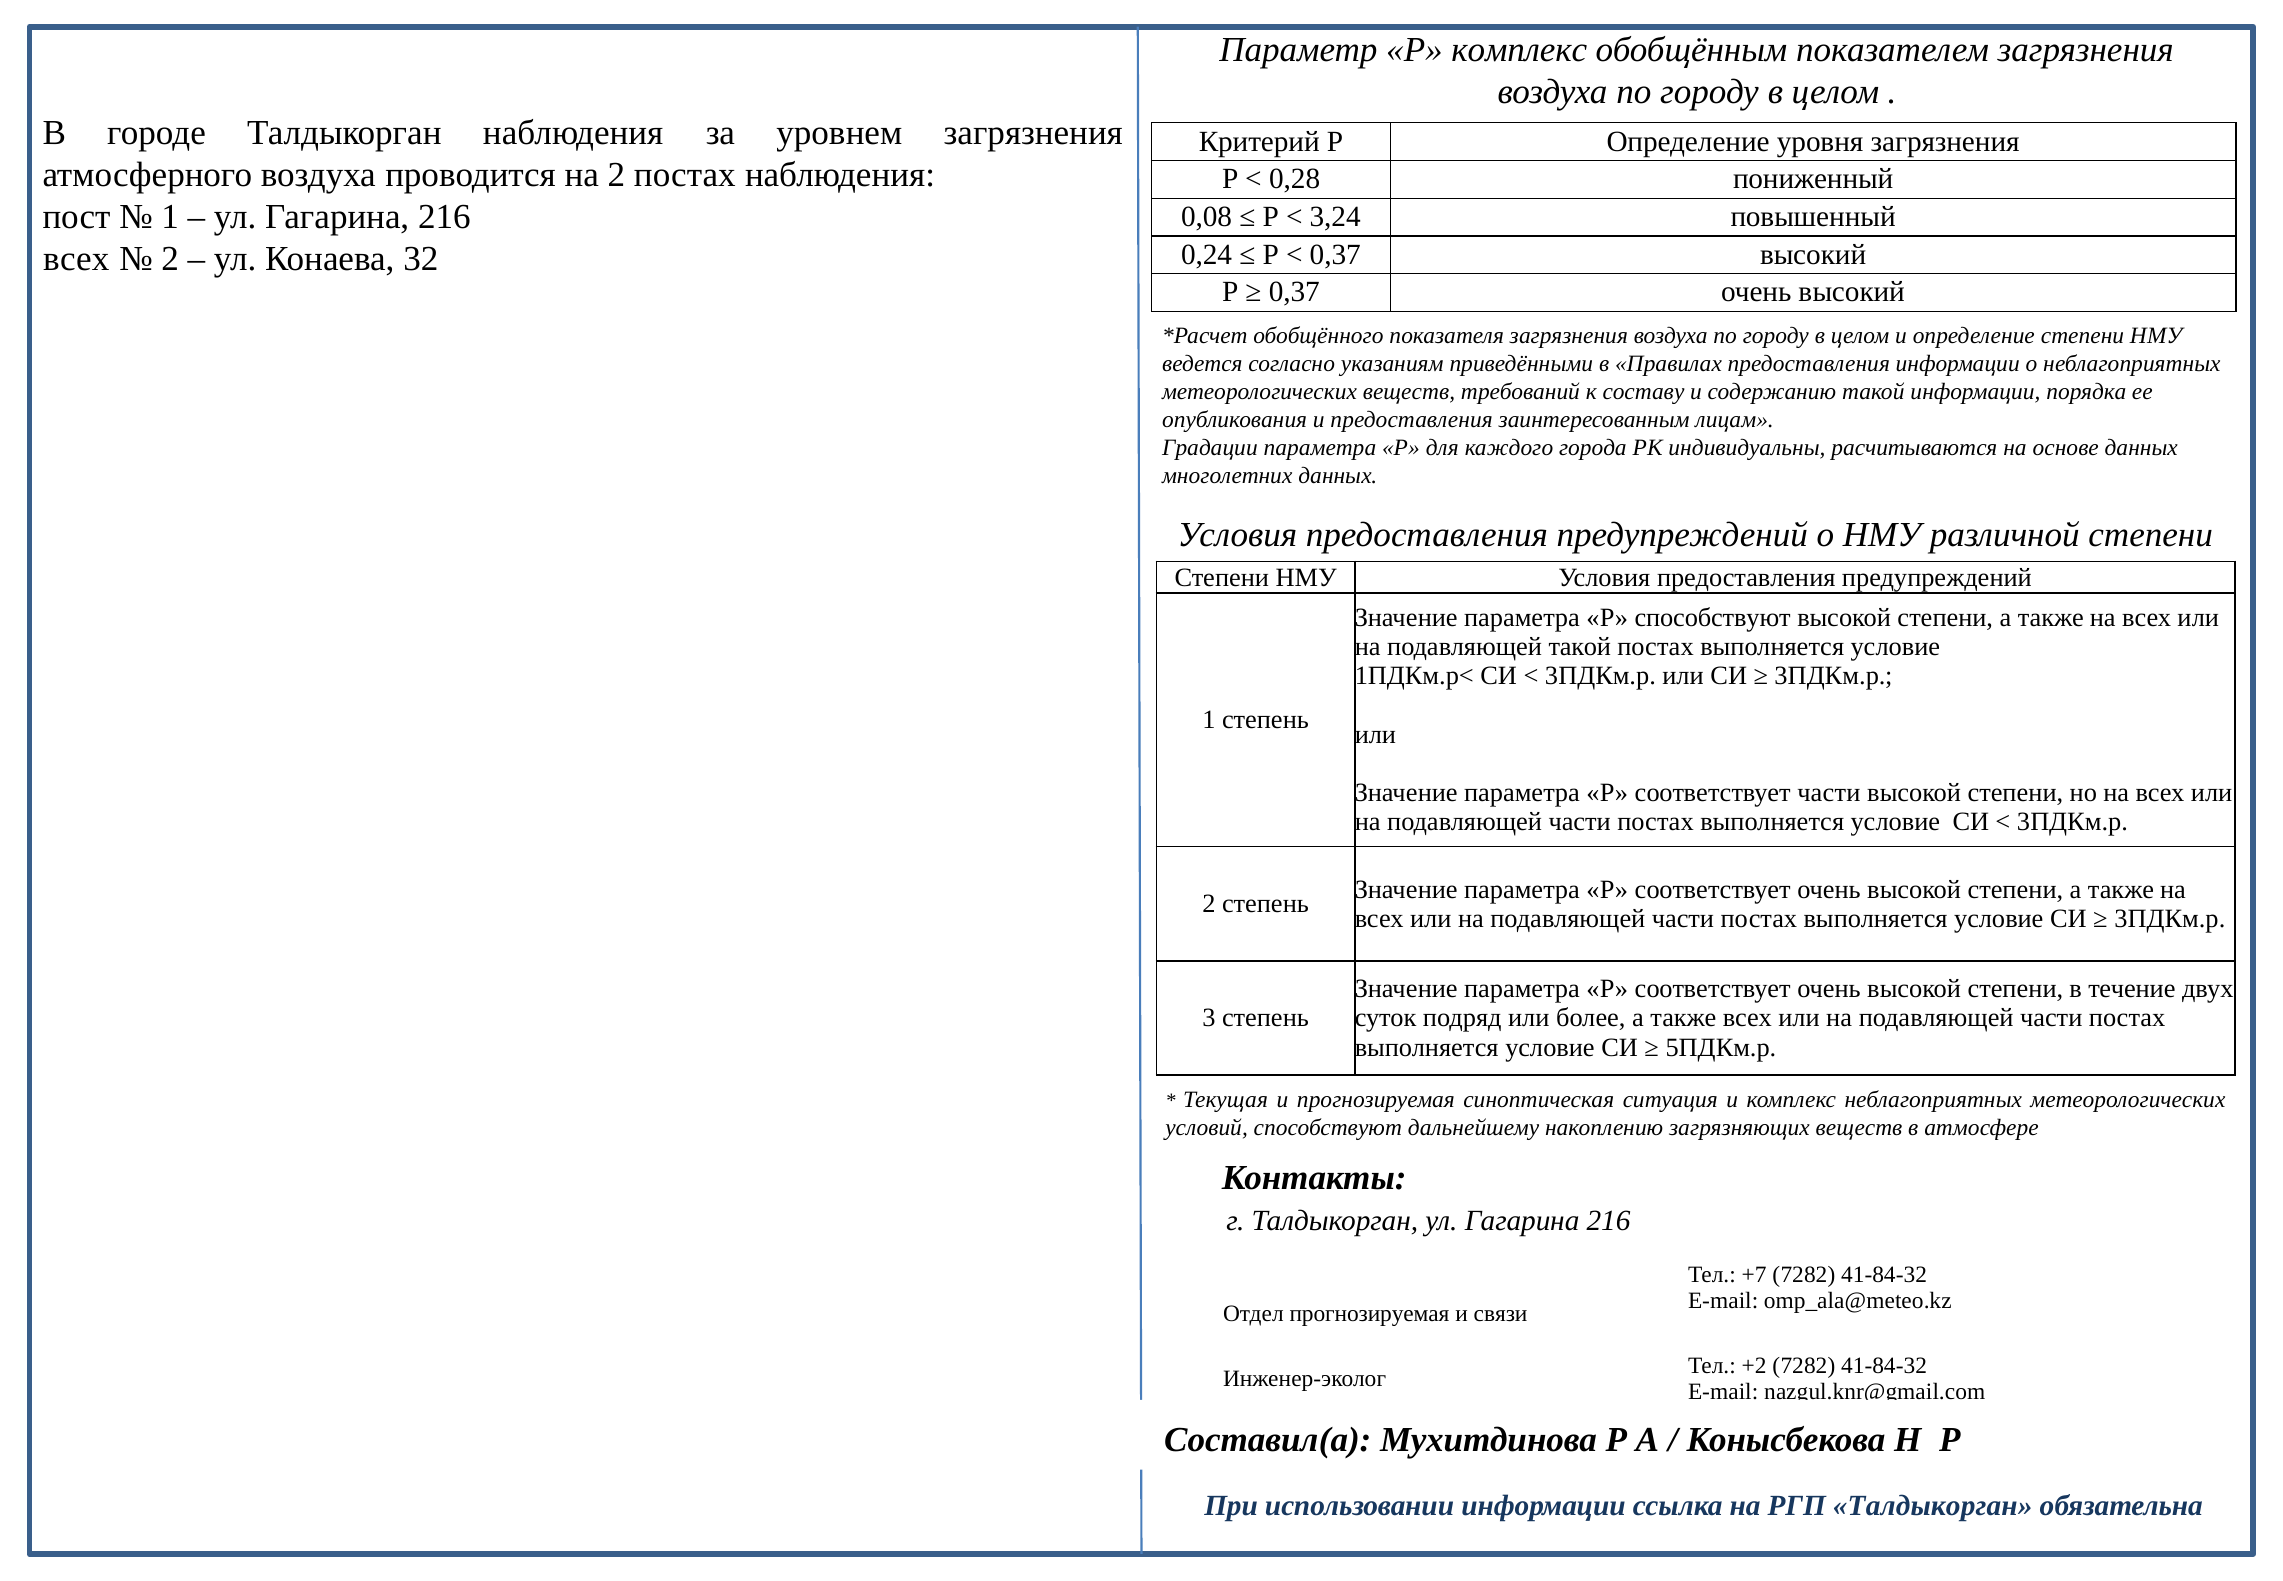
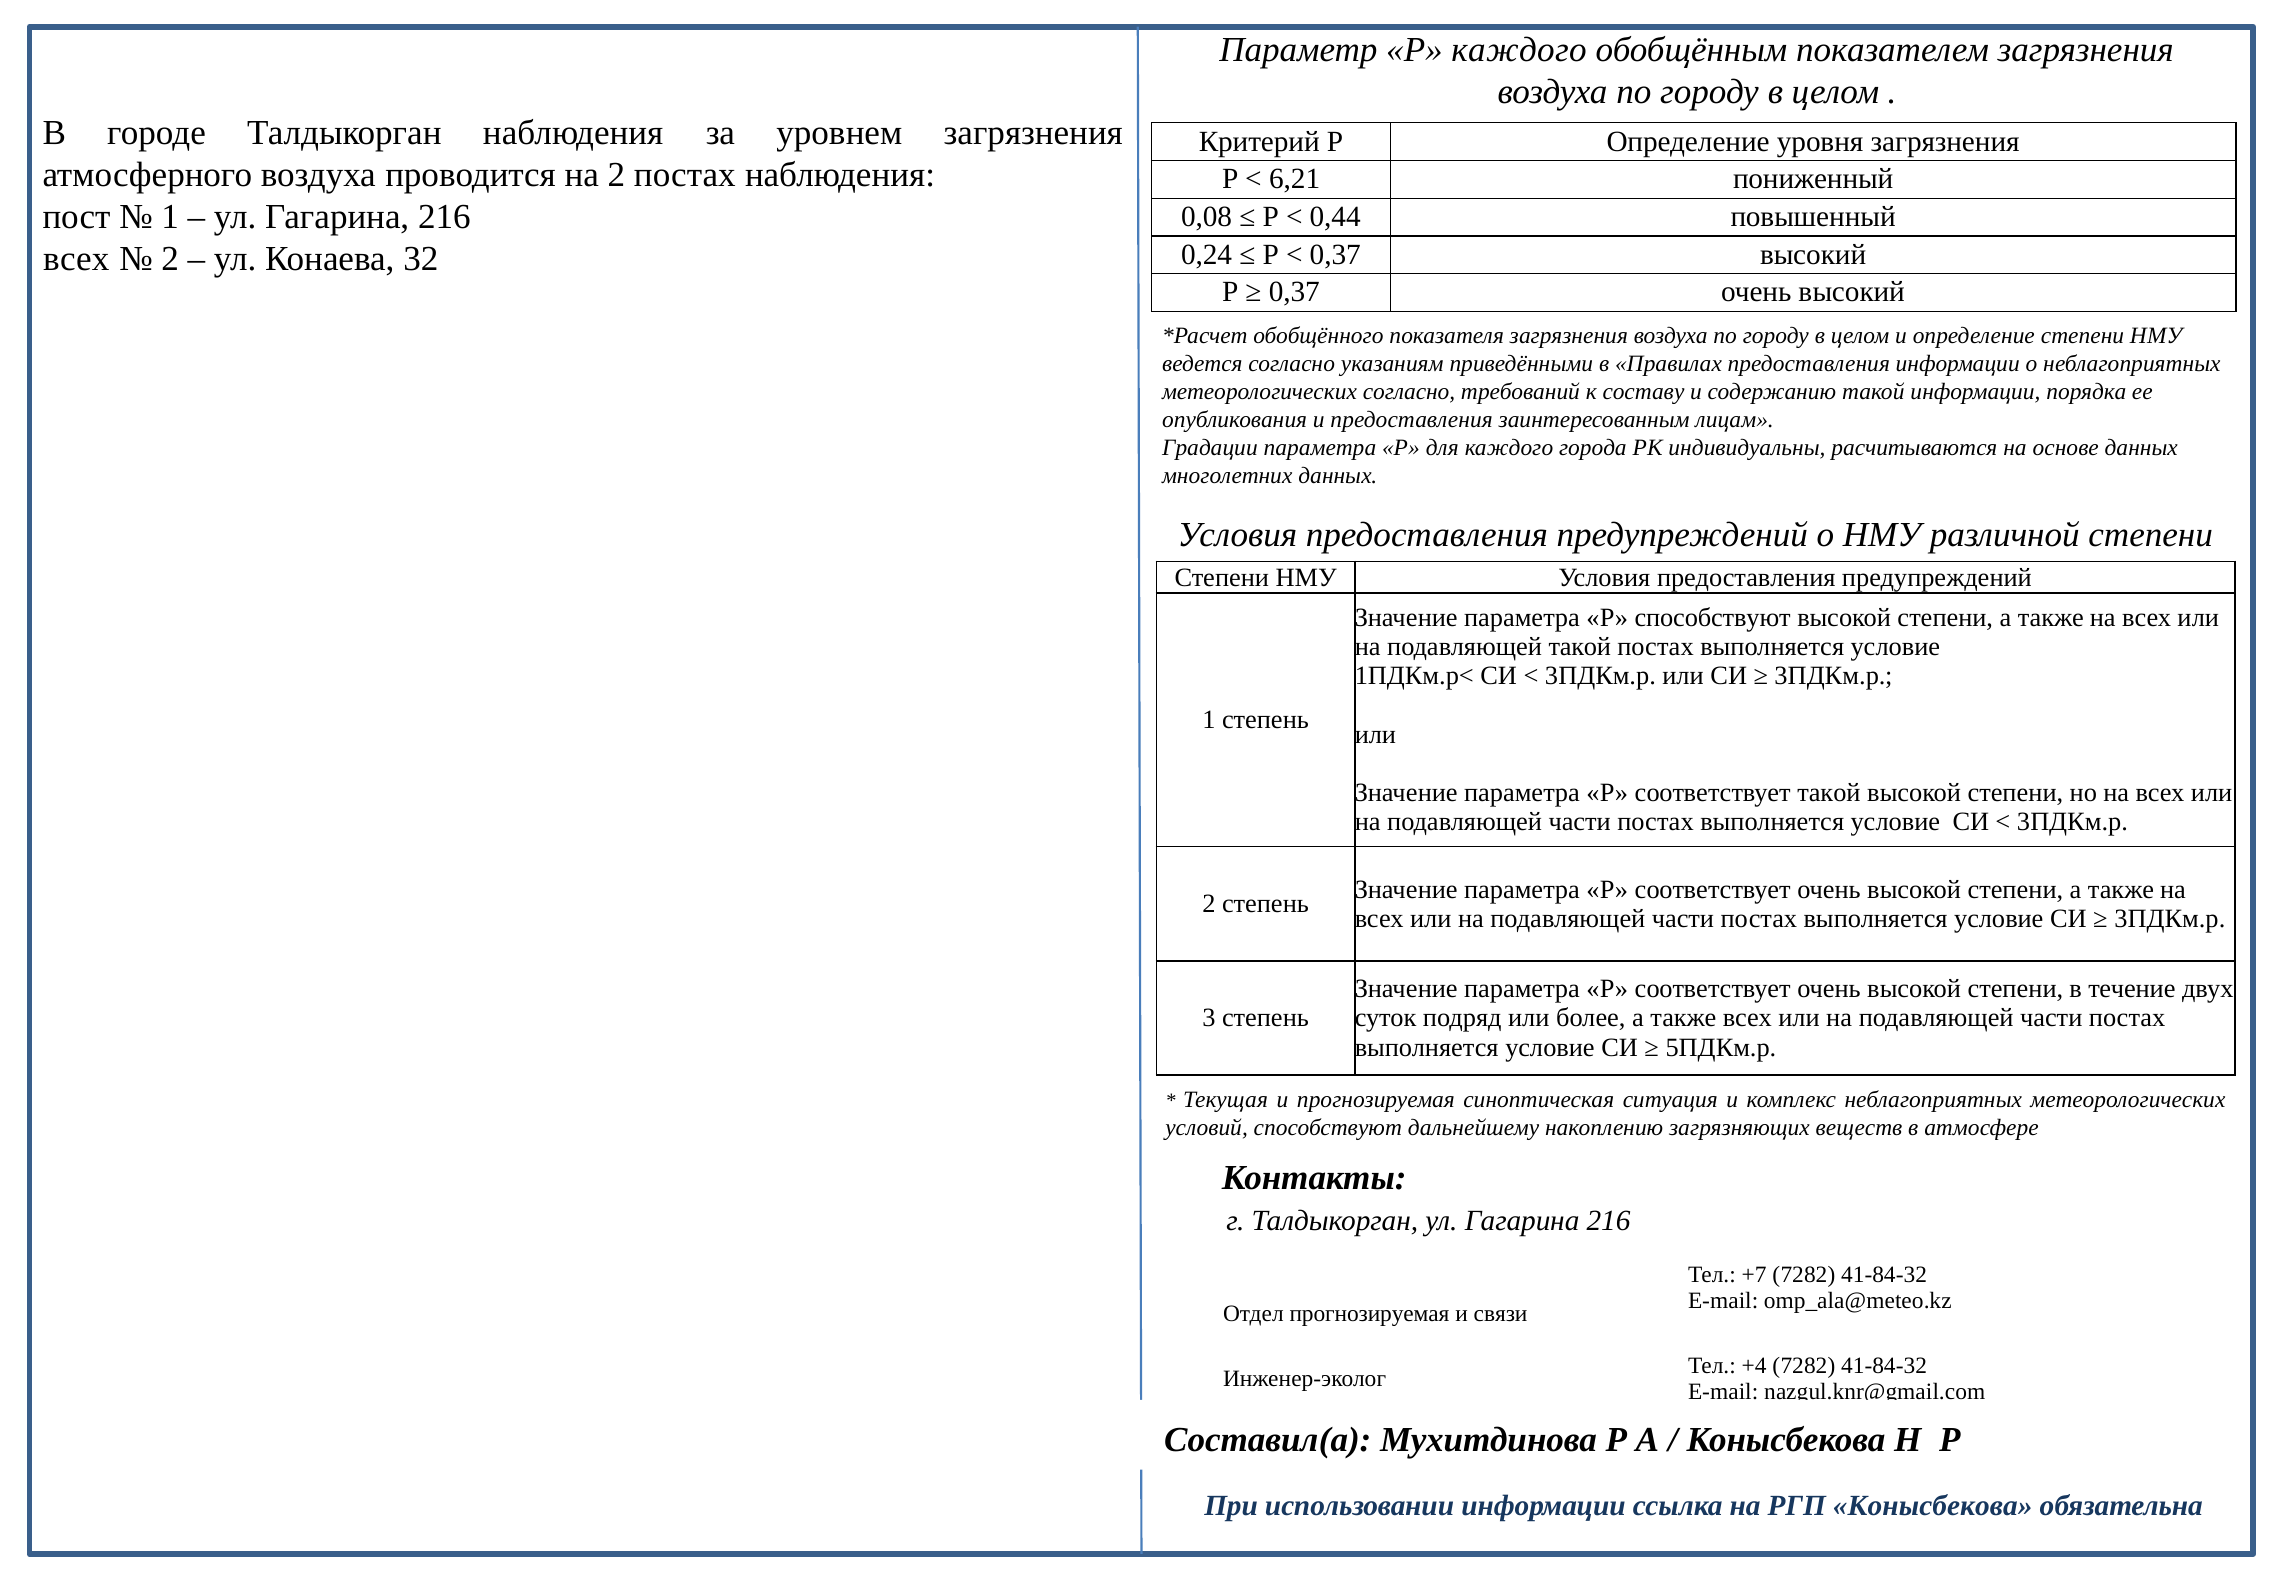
Р комплекс: комплекс -> каждого
0,28: 0,28 -> 6,21
3,24: 3,24 -> 0,44
метеорологических веществ: веществ -> согласно
соответствует части: части -> такой
+2: +2 -> +4
РГП Талдыкорган: Талдыкорган -> Конысбекова
